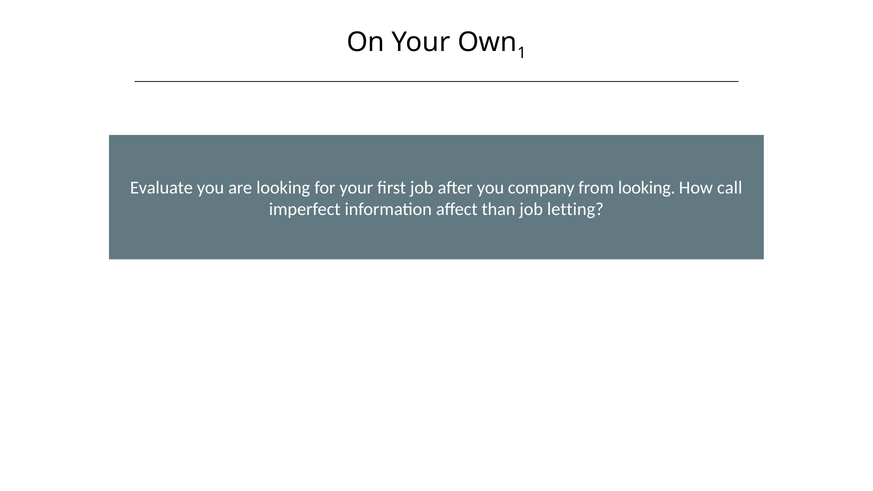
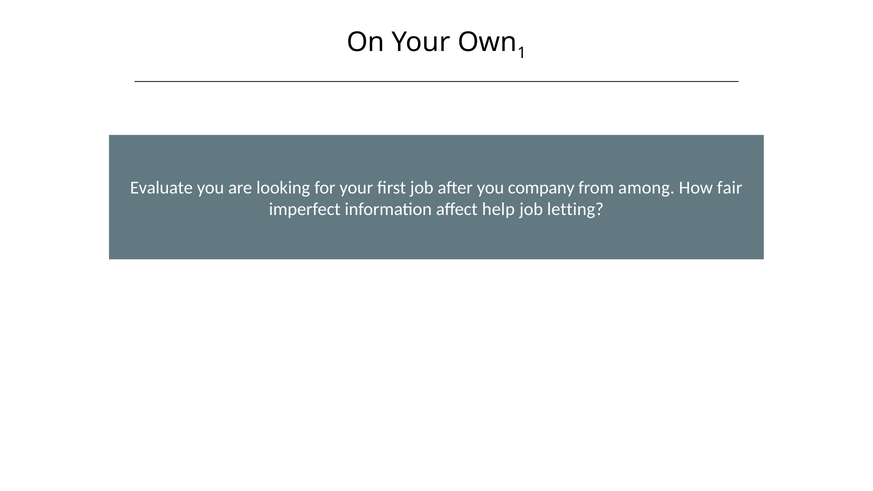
from looking: looking -> among
call: call -> fair
than: than -> help
